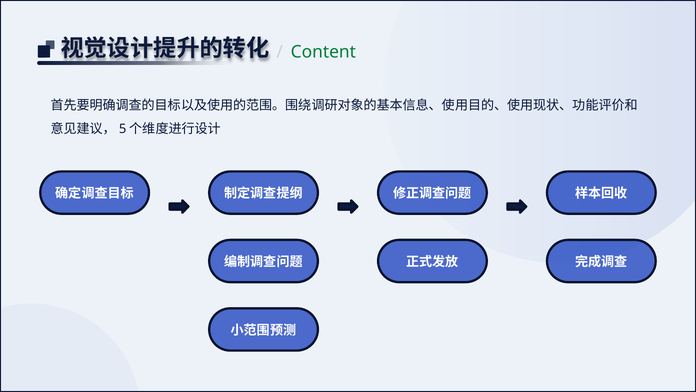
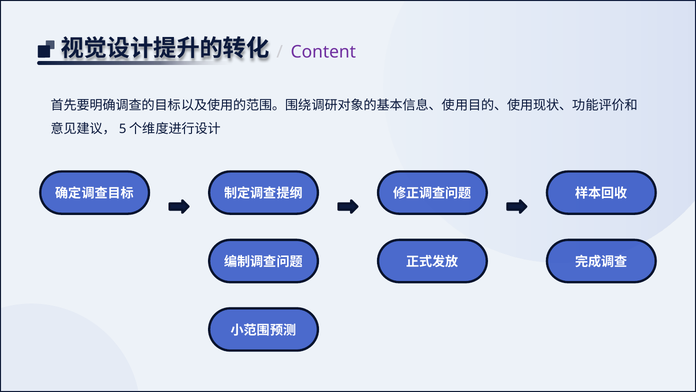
Content colour: green -> purple
